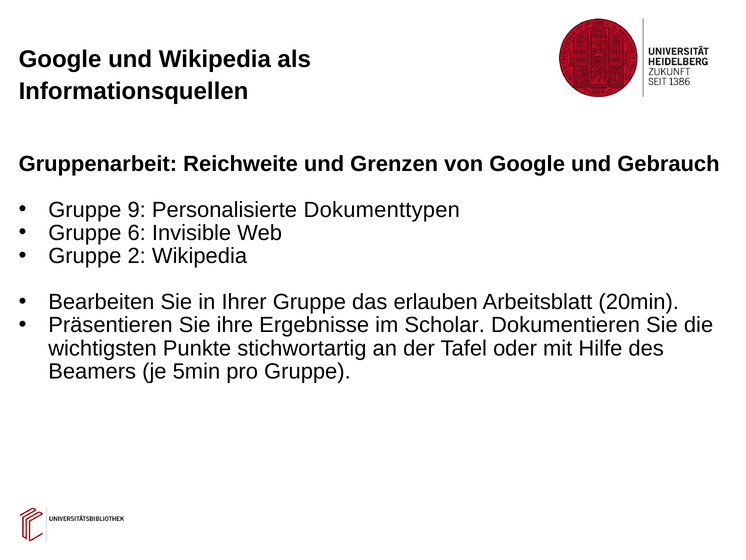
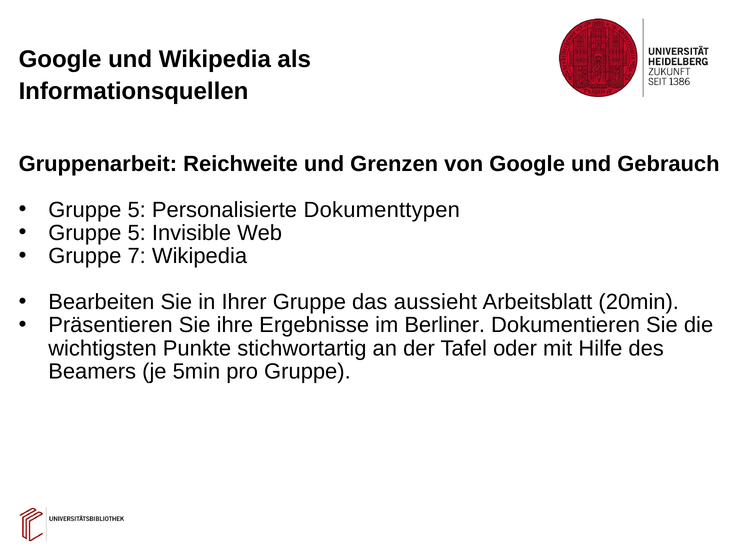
9 at (137, 210): 9 -> 5
6 at (137, 233): 6 -> 5
2: 2 -> 7
erlauben: erlauben -> aussieht
Scholar: Scholar -> Berliner
